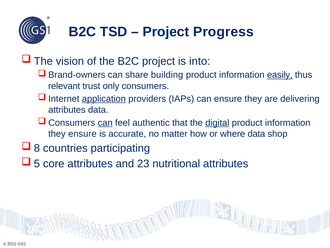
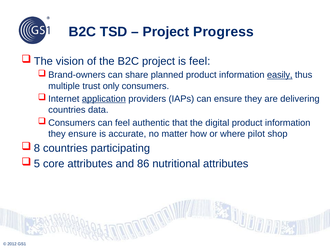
is into: into -> feel
building: building -> planned
relevant: relevant -> multiple
attributes at (67, 110): attributes -> countries
can at (105, 123) underline: present -> none
digital underline: present -> none
where data: data -> pilot
23: 23 -> 86
